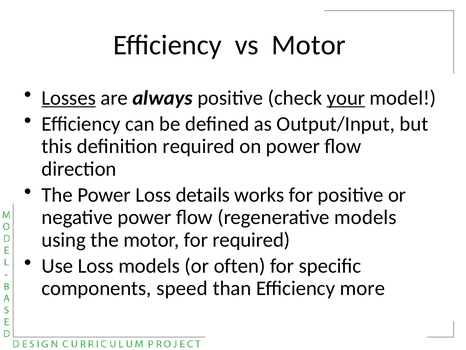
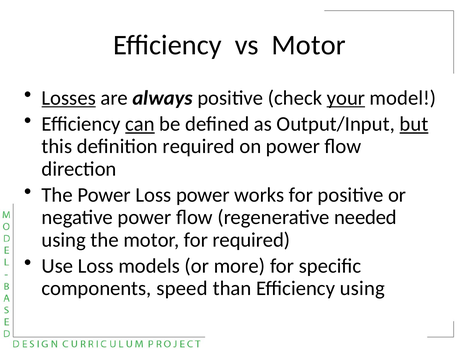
can underline: none -> present
but underline: none -> present
Loss details: details -> power
regenerative models: models -> needed
often: often -> more
Efficiency more: more -> using
